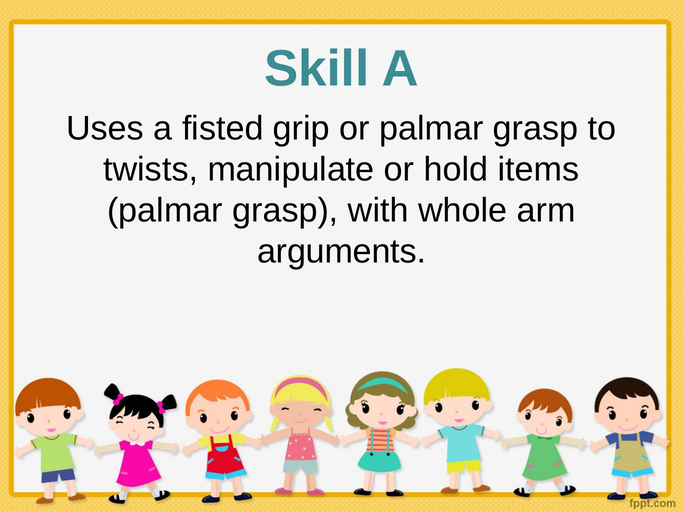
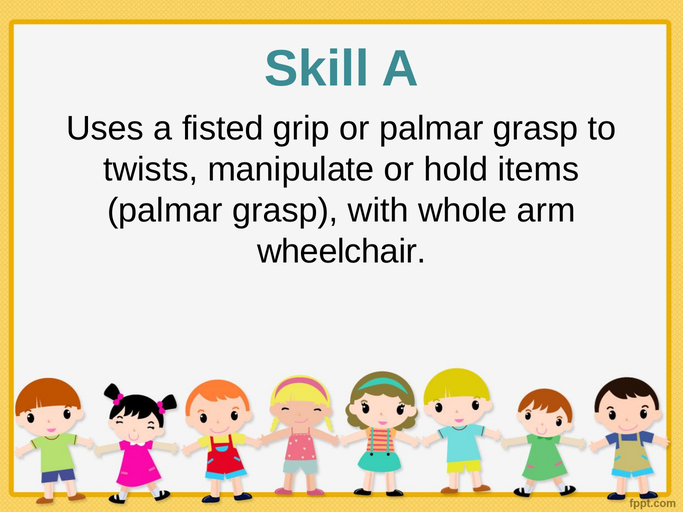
arguments: arguments -> wheelchair
